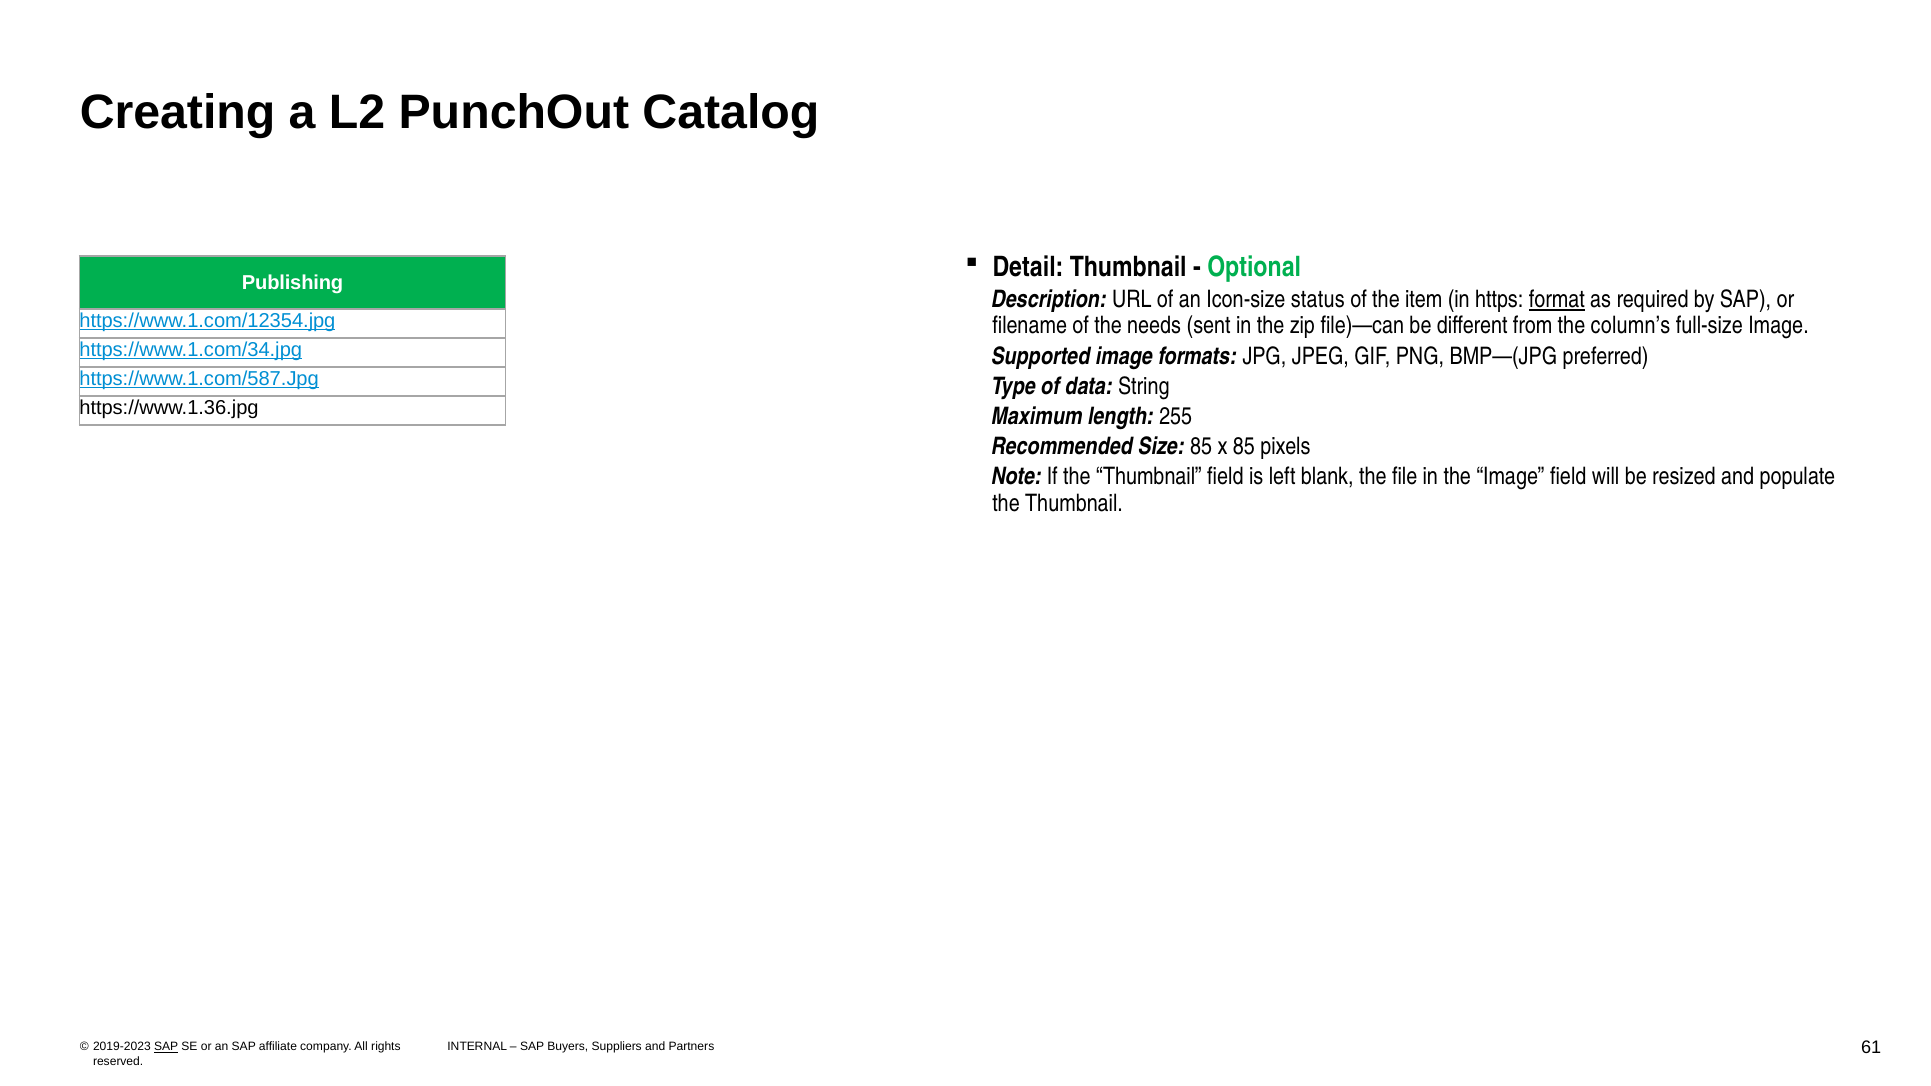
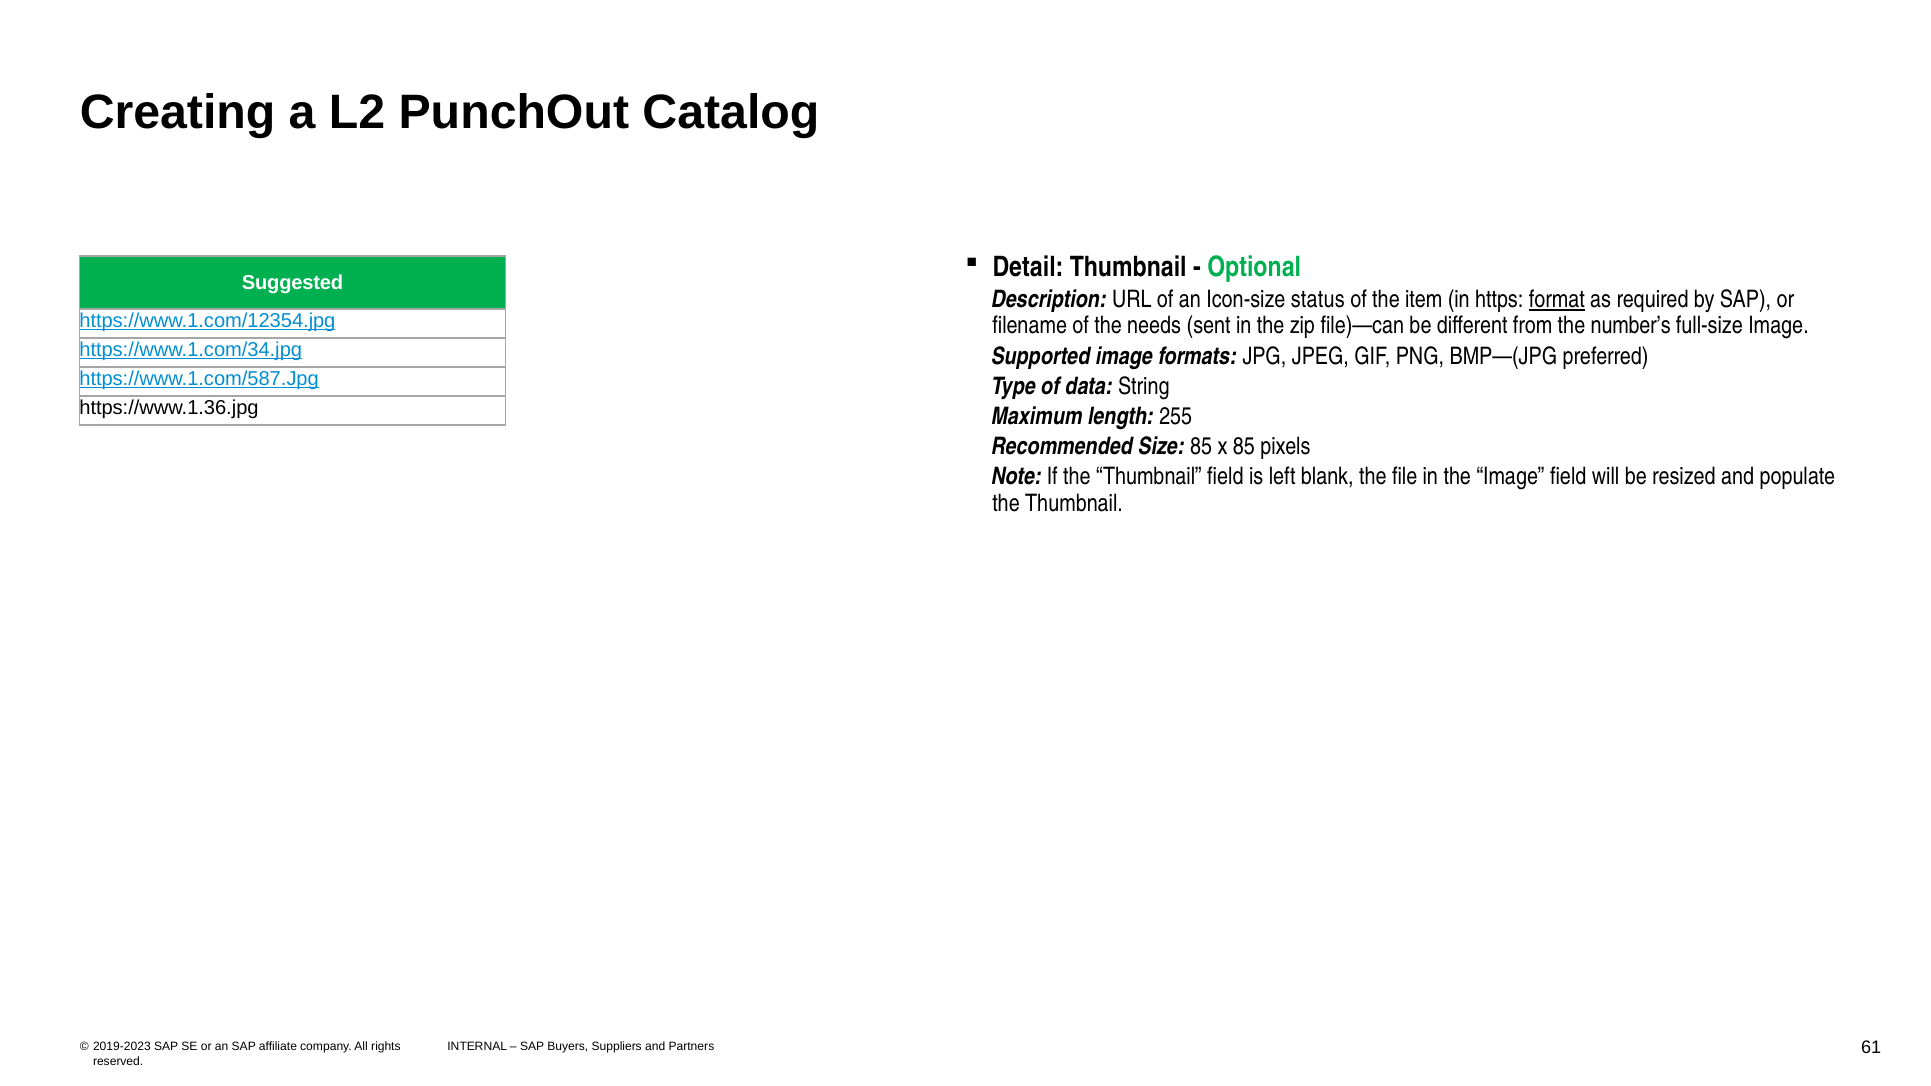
Publishing: Publishing -> Suggested
column’s: column’s -> number’s
SAP at (166, 1047) underline: present -> none
